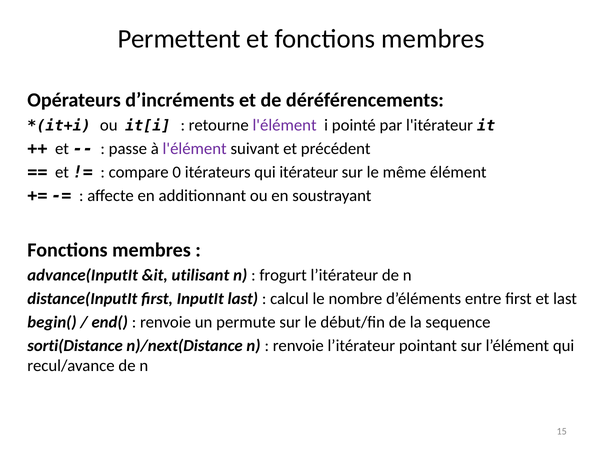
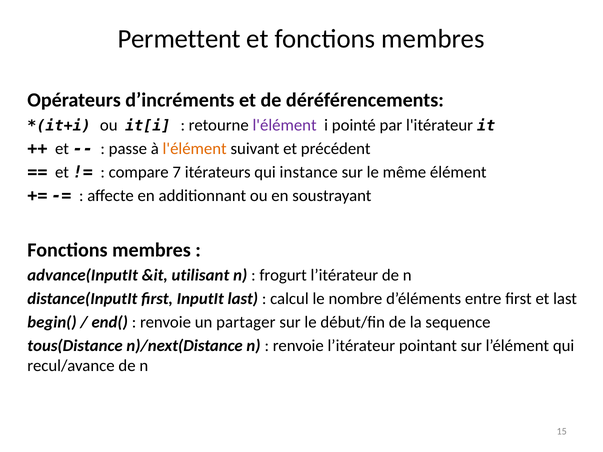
l'élément at (195, 149) colour: purple -> orange
0: 0 -> 7
itérateur: itérateur -> instance
permute: permute -> partager
sorti(Distance: sorti(Distance -> tous(Distance
